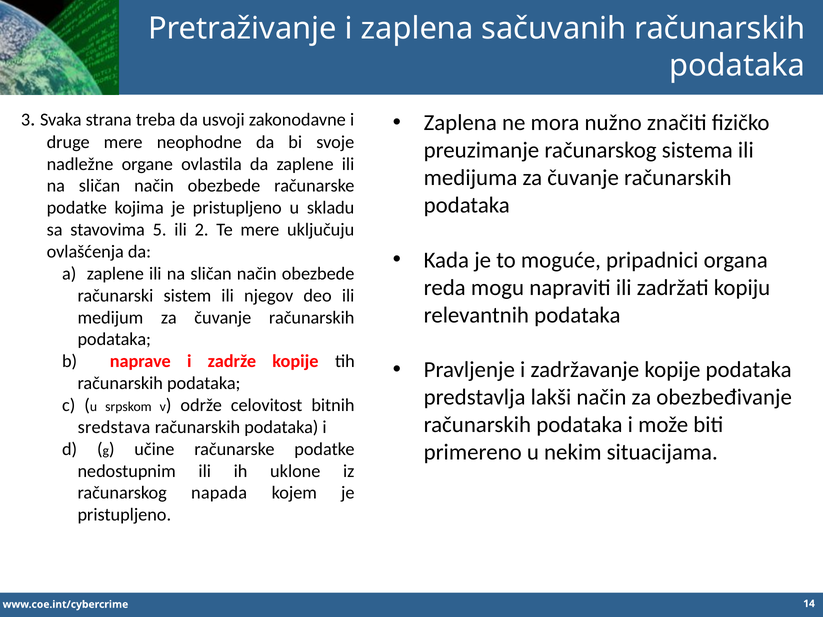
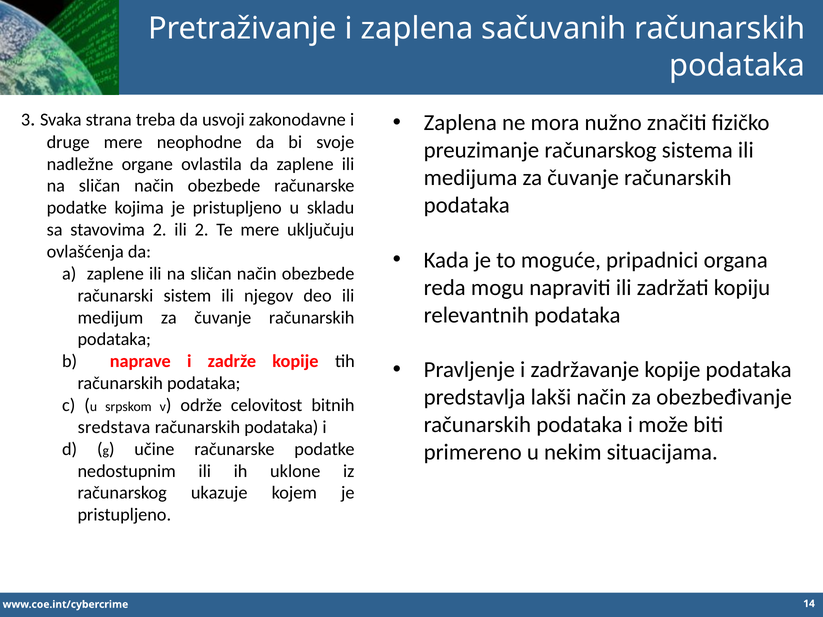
stavovima 5: 5 -> 2
napada: napada -> ukazuje
